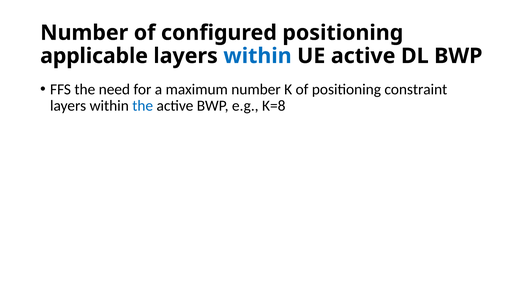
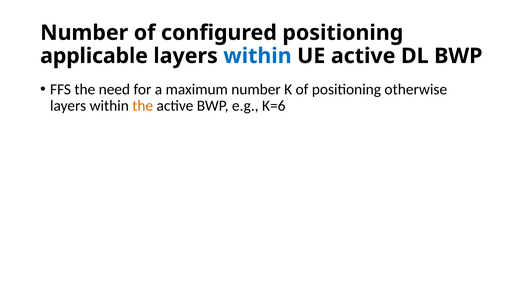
constraint: constraint -> otherwise
the at (143, 106) colour: blue -> orange
K=8: K=8 -> K=6
